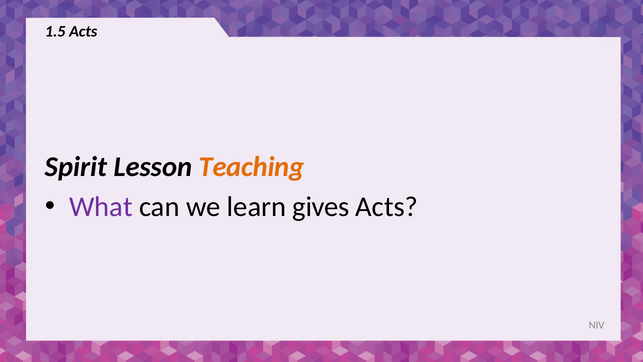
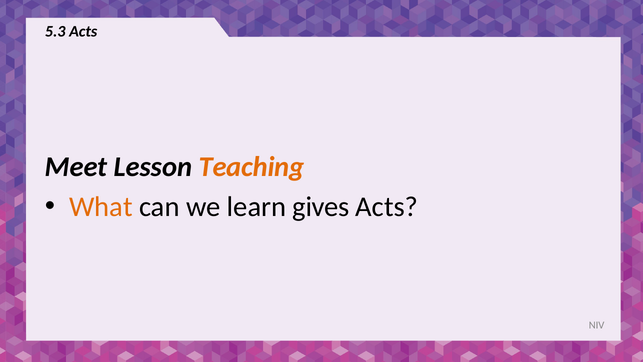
1.5: 1.5 -> 5.3
Spirit: Spirit -> Meet
What colour: purple -> orange
